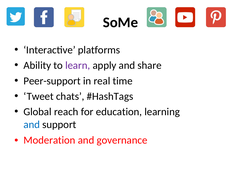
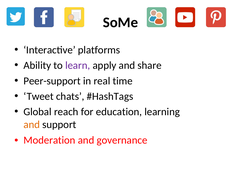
and at (32, 124) colour: blue -> orange
